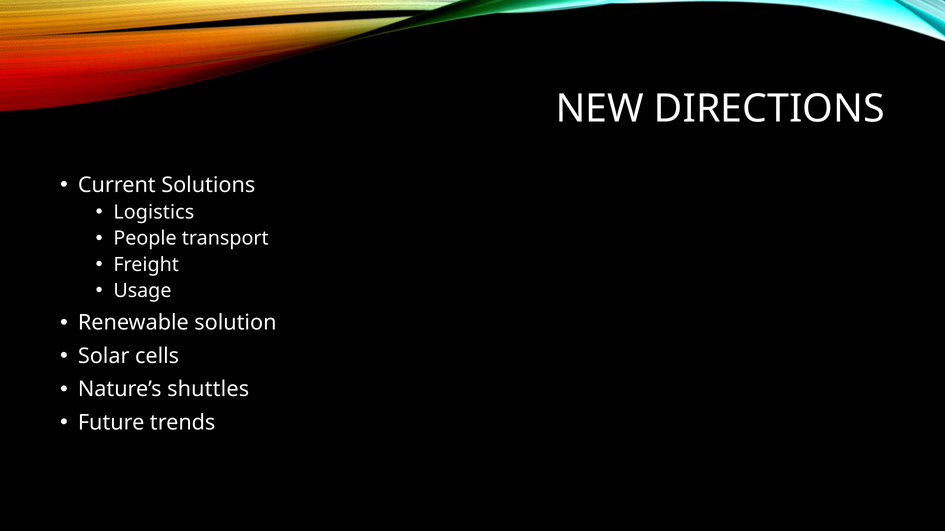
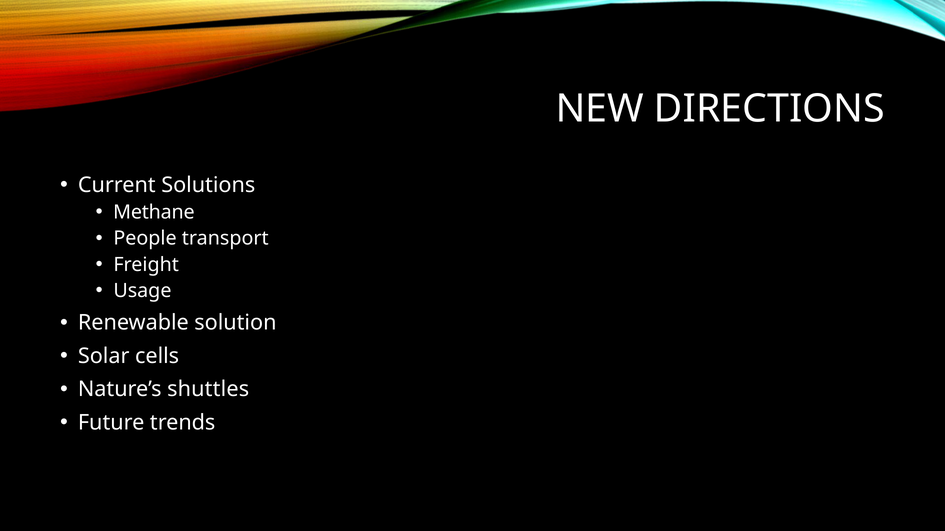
Logistics: Logistics -> Methane
